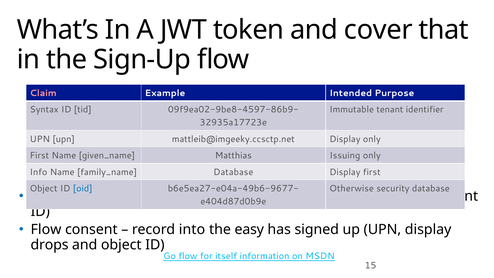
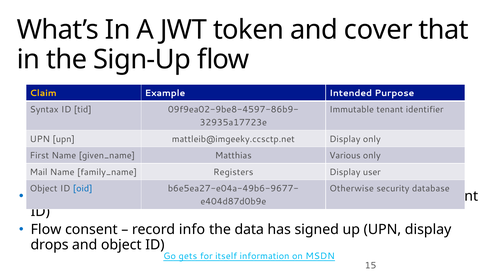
Claim colour: pink -> yellow
Issuing: Issuing -> Various
Info: Info -> Mail
Database at (233, 172): Database -> Registers
Display first: first -> user
into: into -> info
easy: easy -> data
Go flow: flow -> gets
